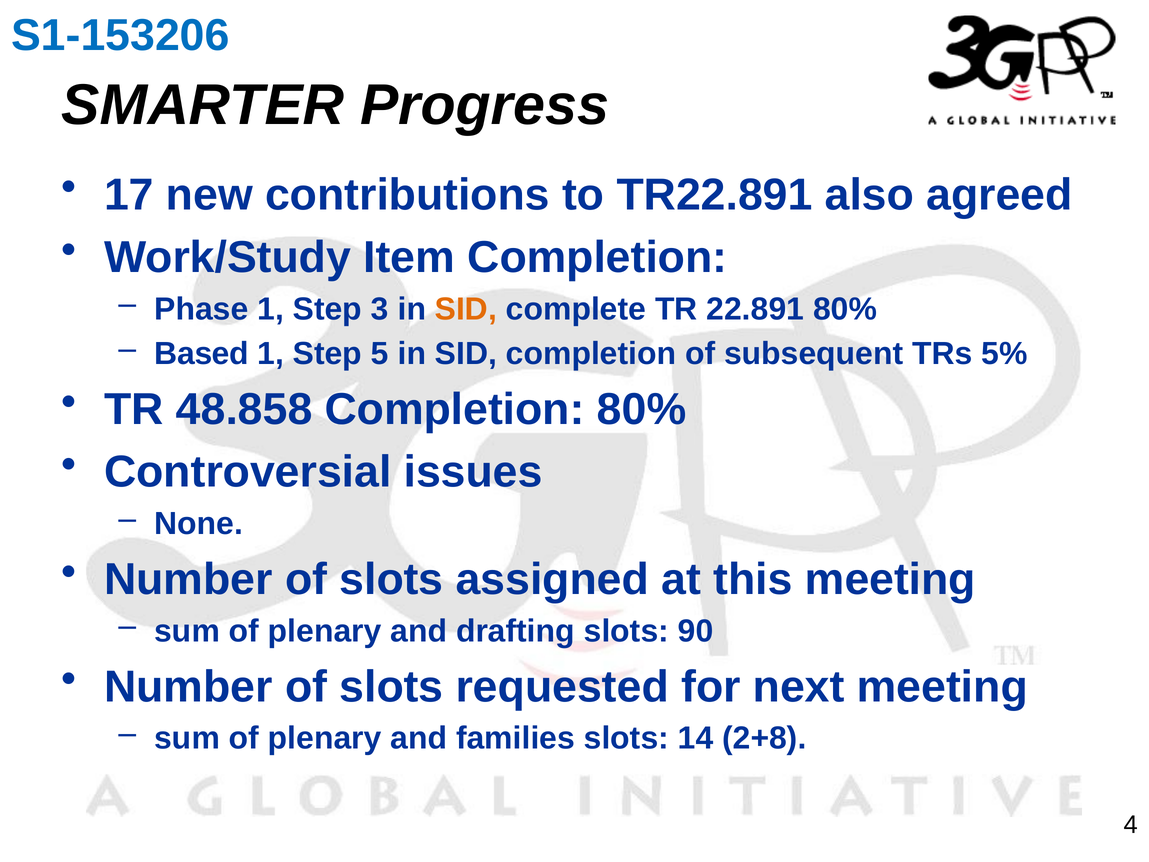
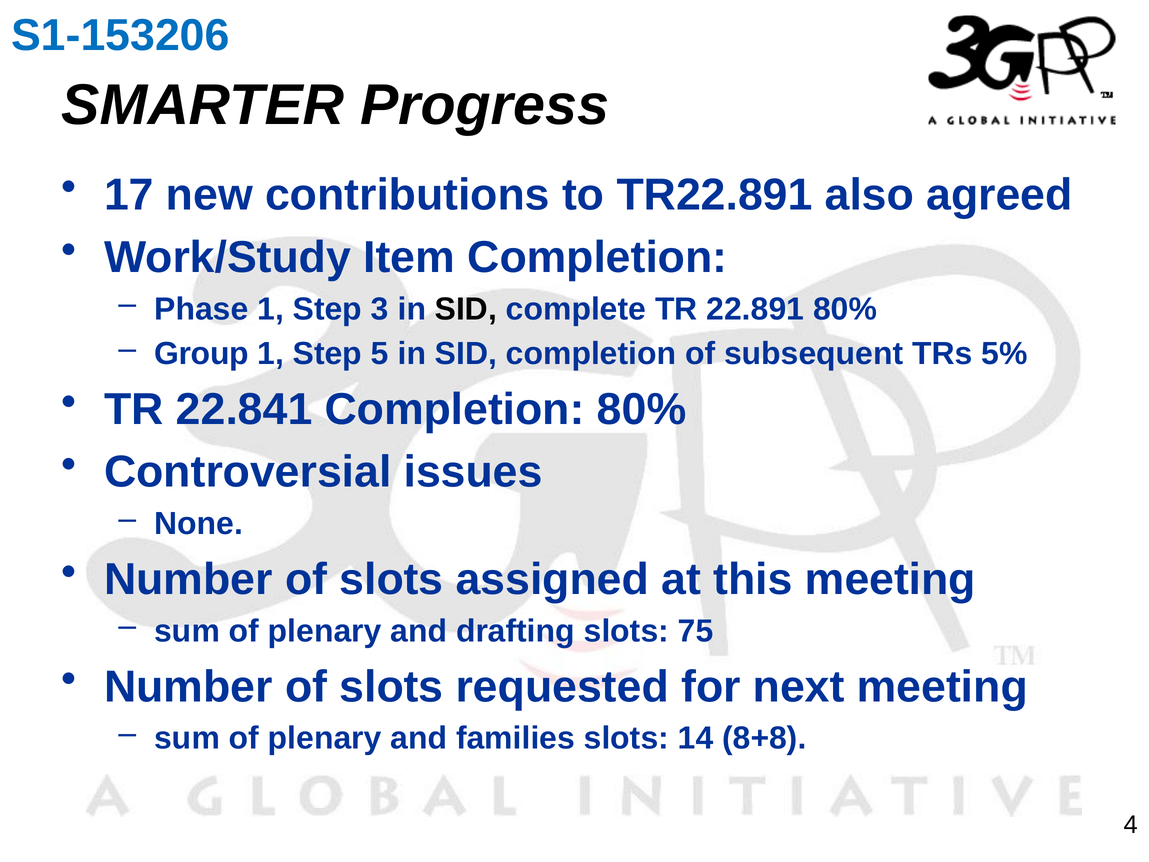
SID at (466, 309) colour: orange -> black
Based: Based -> Group
48.858: 48.858 -> 22.841
90: 90 -> 75
2+8: 2+8 -> 8+8
